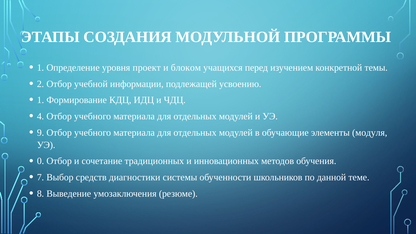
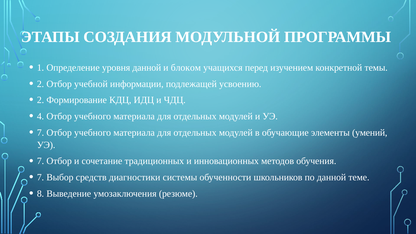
уровня проект: проект -> данной
1 at (40, 100): 1 -> 2
9 at (40, 133): 9 -> 7
модуля: модуля -> умений
0 at (40, 161): 0 -> 7
